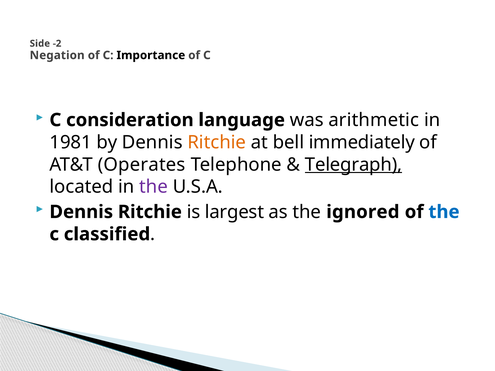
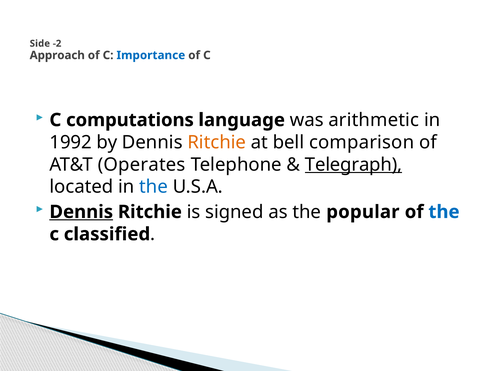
Negation: Negation -> Approach
Importance colour: black -> blue
consideration: consideration -> computations
1981: 1981 -> 1992
immediately: immediately -> comparison
the at (154, 187) colour: purple -> blue
Dennis at (81, 212) underline: none -> present
largest: largest -> signed
ignored: ignored -> popular
